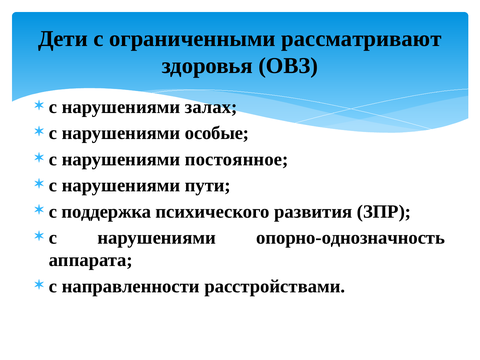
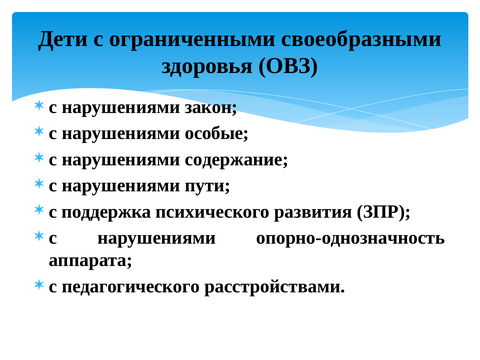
рассматривают: рассматривают -> своеобразными
залах: залах -> закон
постоянное: постоянное -> содержание
направленности: направленности -> педагогического
